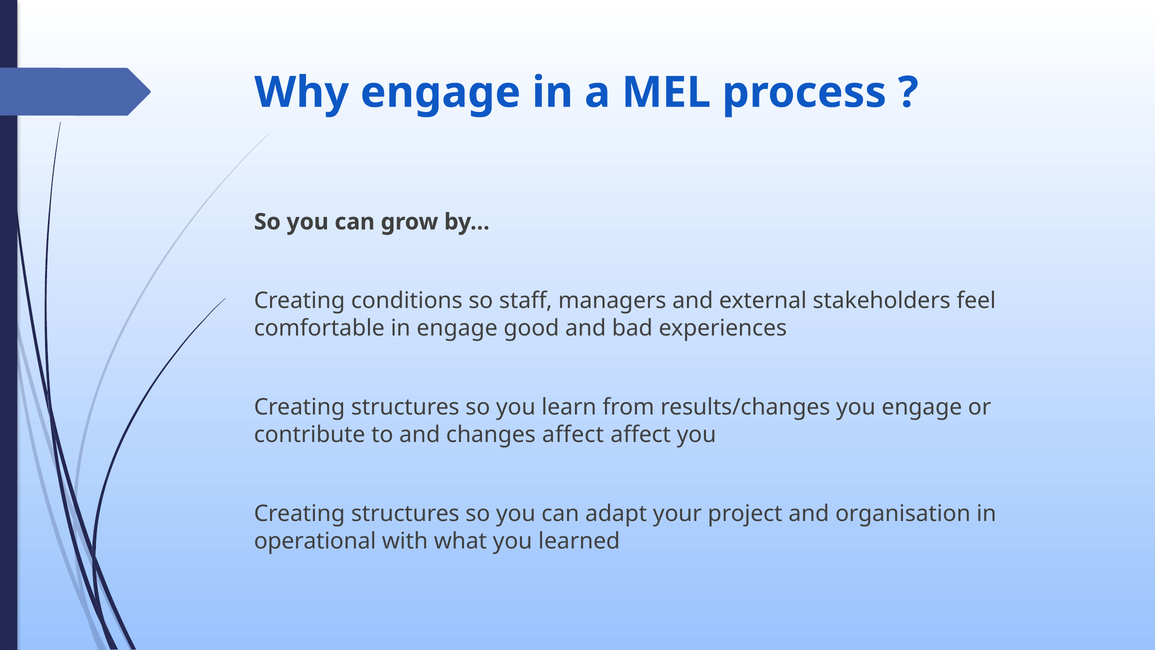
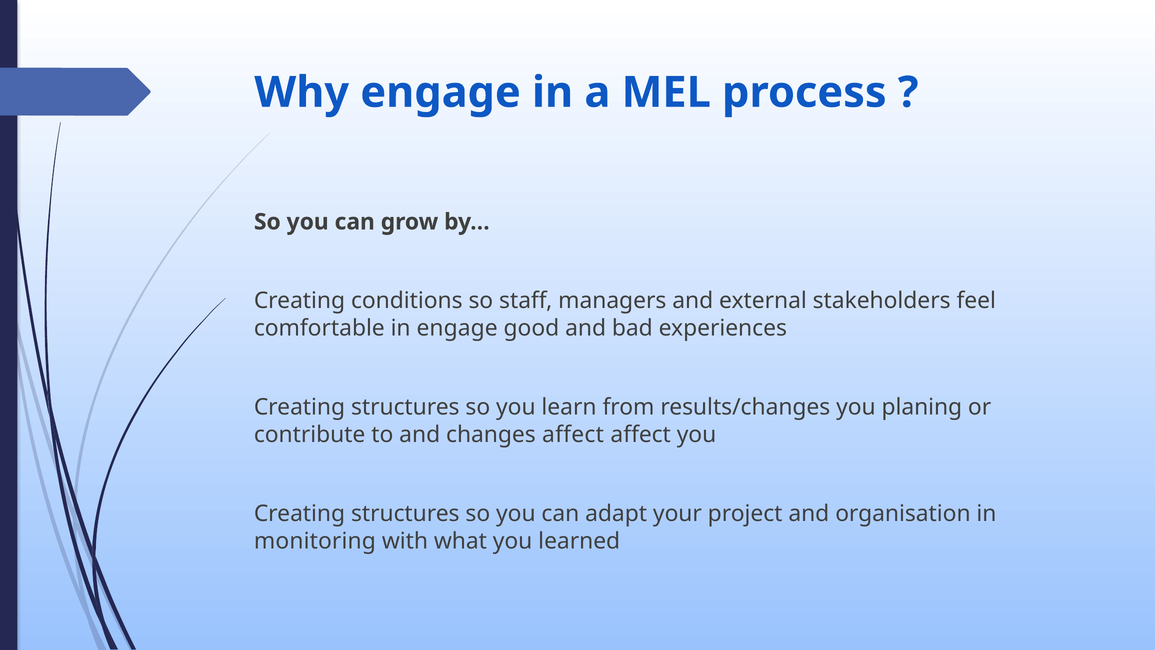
you engage: engage -> planing
operational: operational -> monitoring
